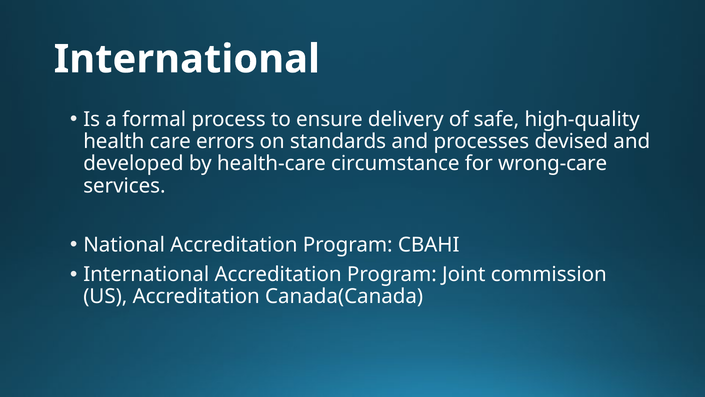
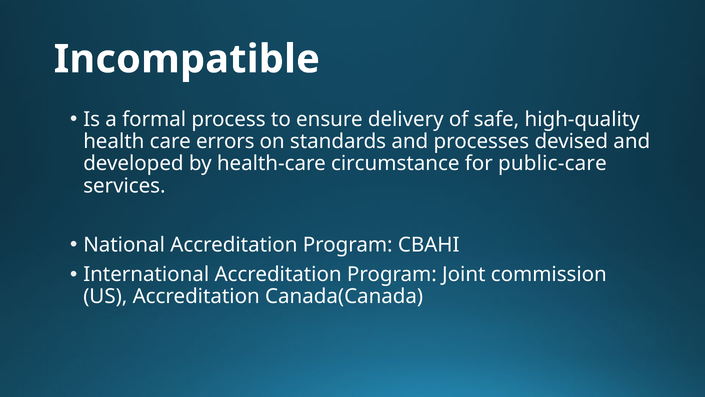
International at (187, 59): International -> Incompatible
wrong-care: wrong-care -> public-care
